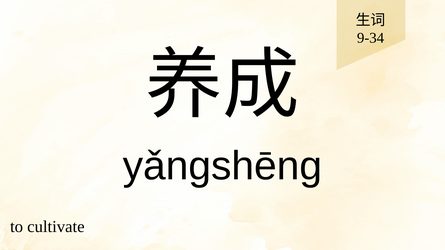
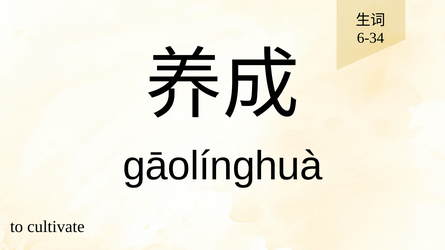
9-34: 9-34 -> 6-34
yǎngshēng: yǎngshēng -> gāolínghuà
